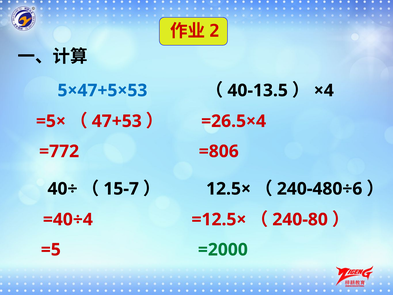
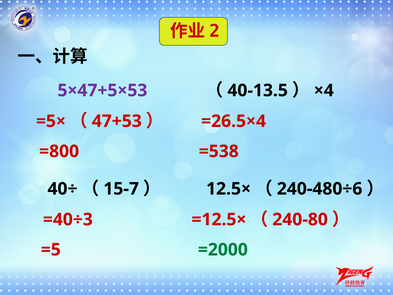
5×47+5×53 colour: blue -> purple
=772: =772 -> =800
=806: =806 -> =538
=40÷4: =40÷4 -> =40÷3
